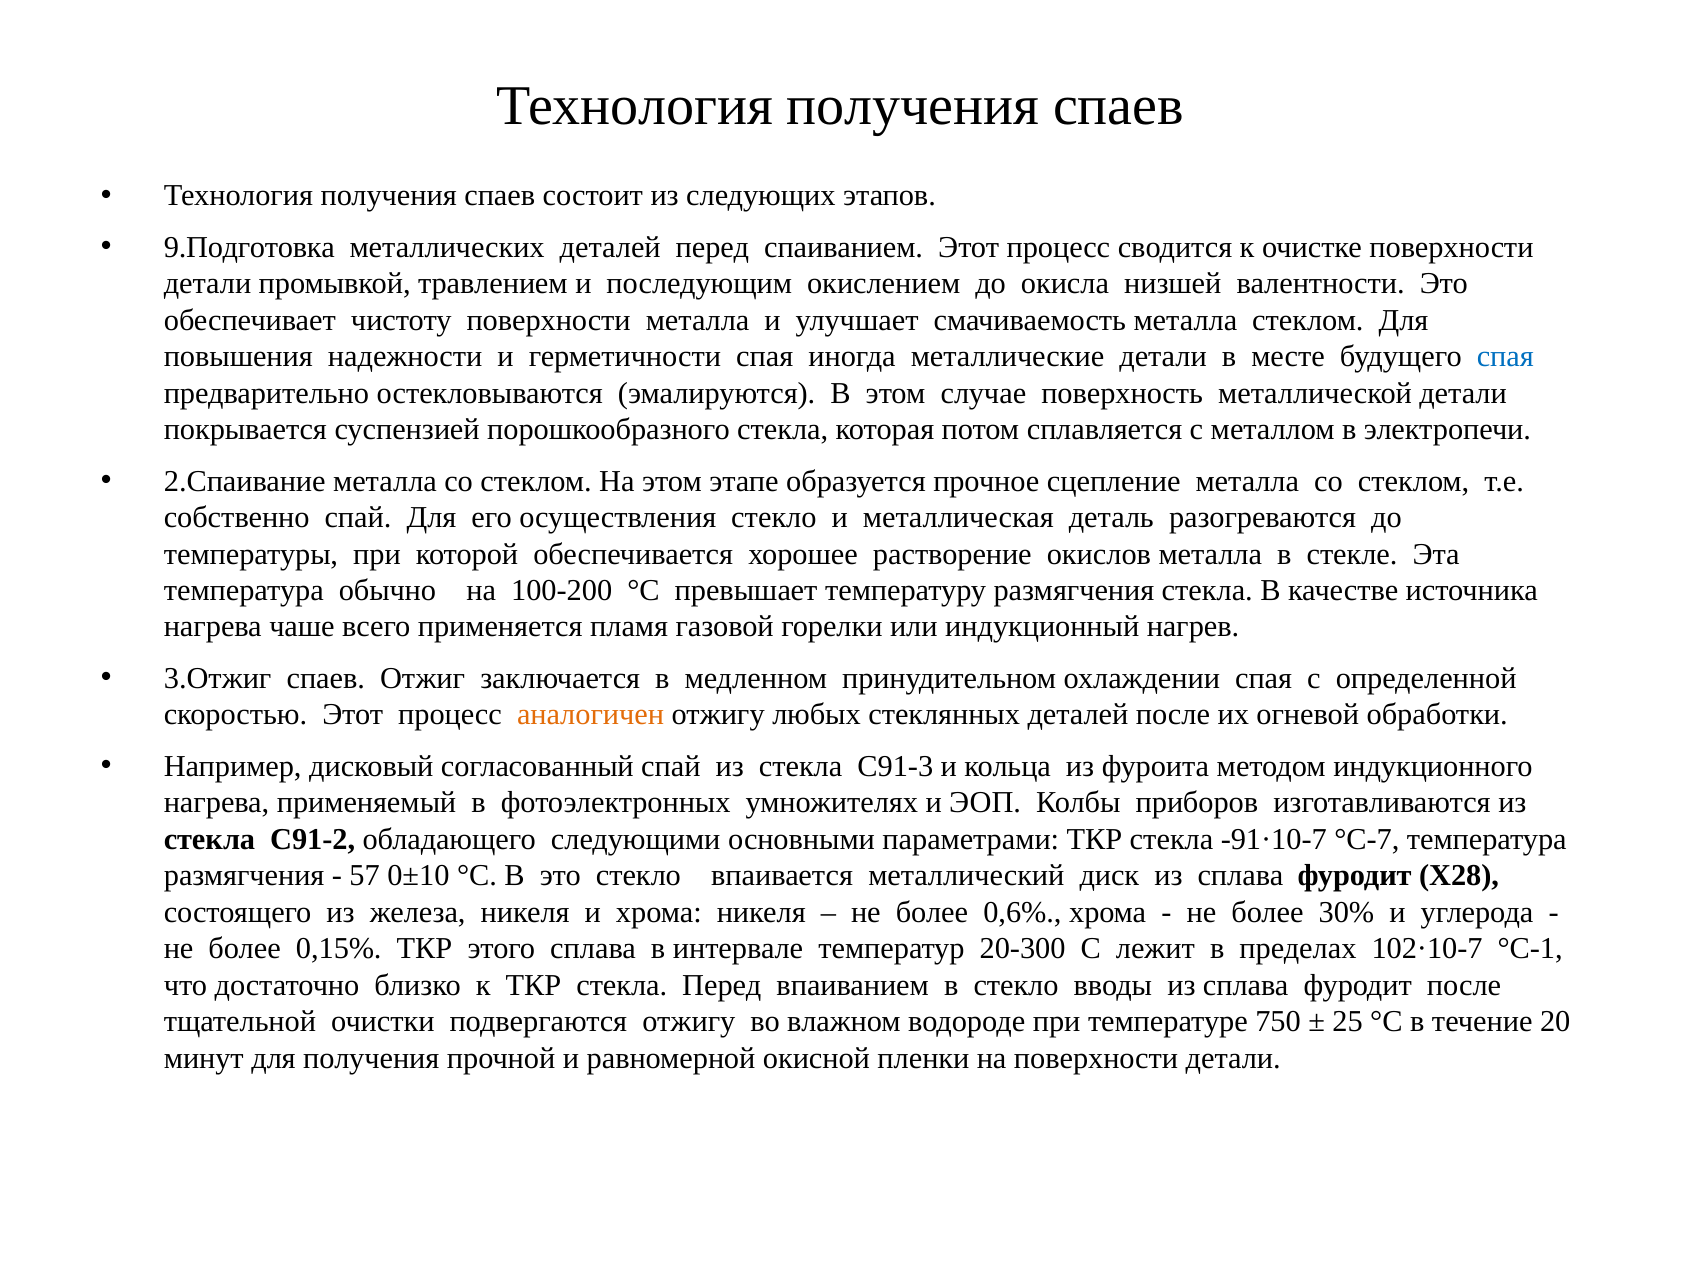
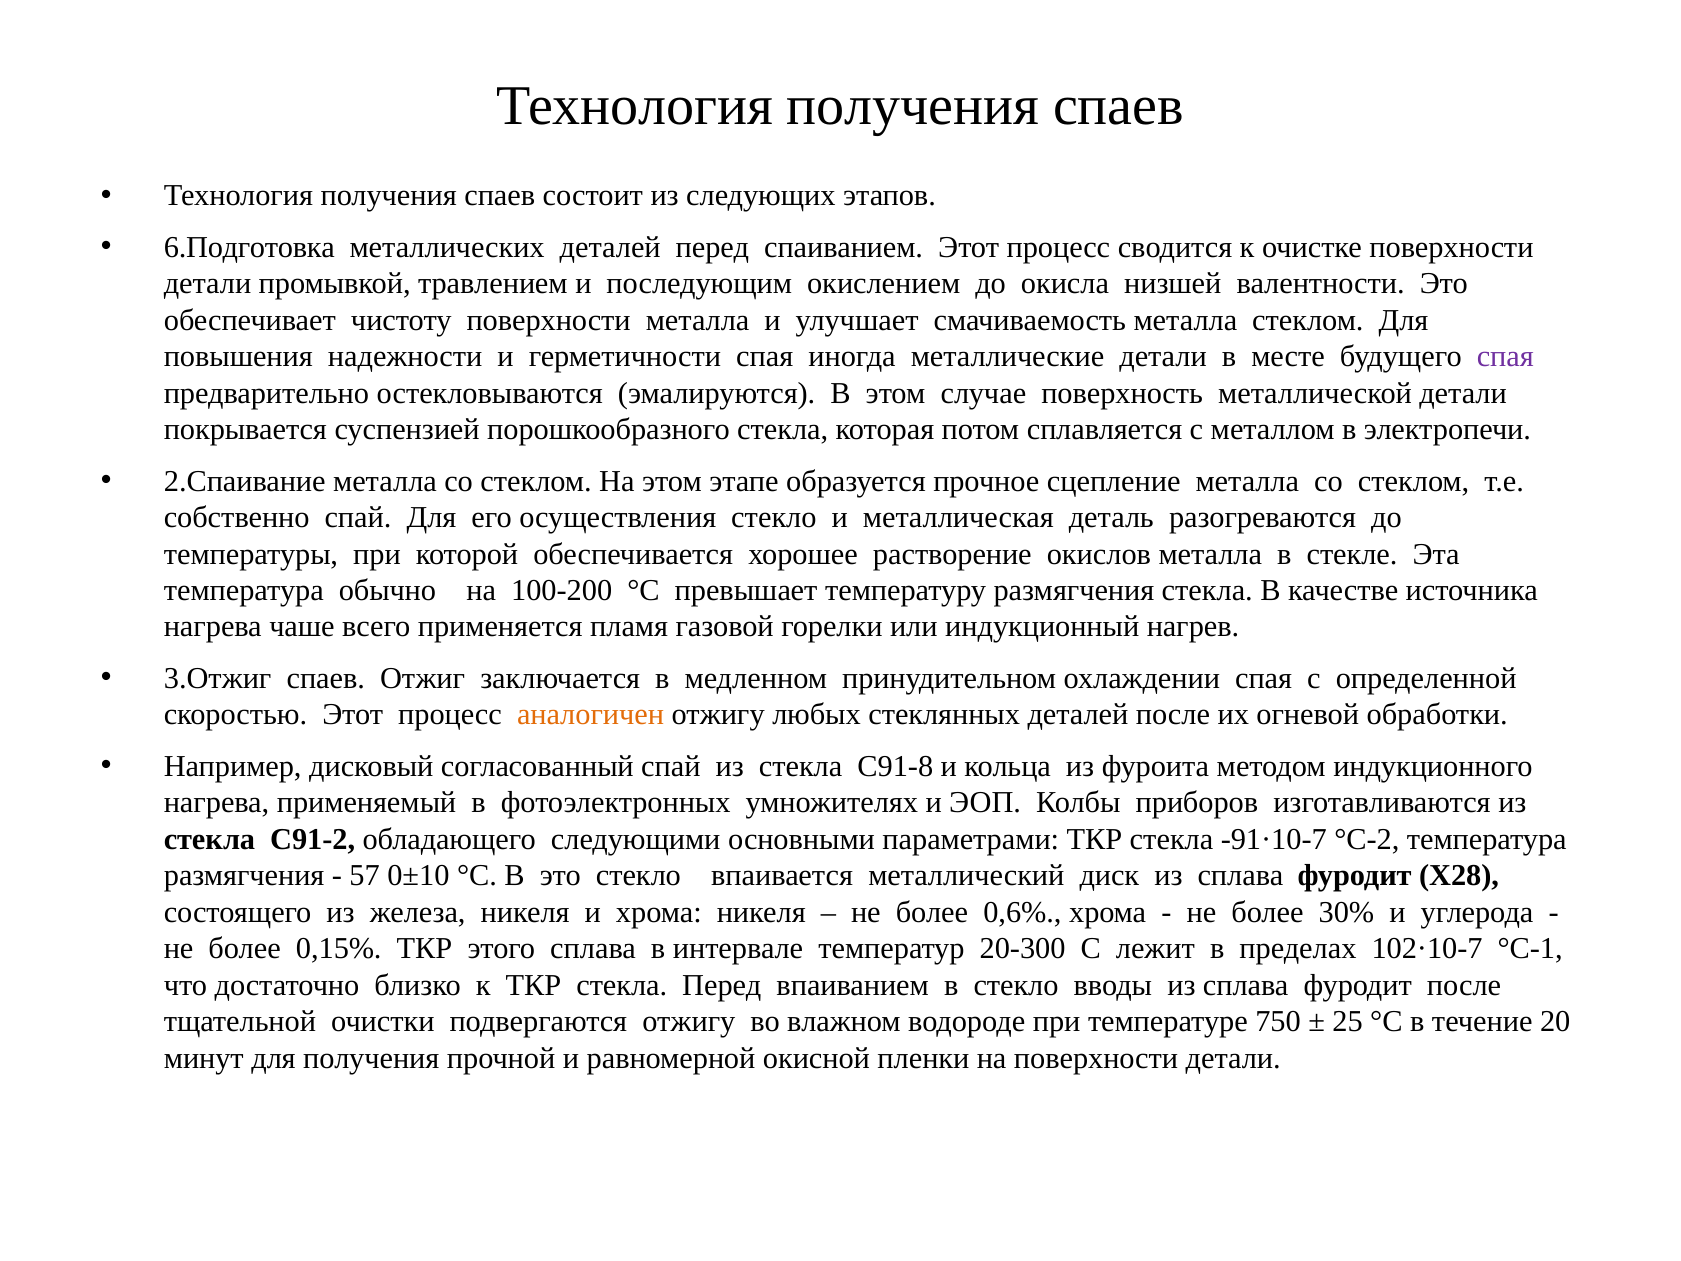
9.Подготовка: 9.Подготовка -> 6.Подготовка
спая at (1505, 357) colour: blue -> purple
С91-3: С91-3 -> С91-8
°С-7: °С-7 -> °С-2
